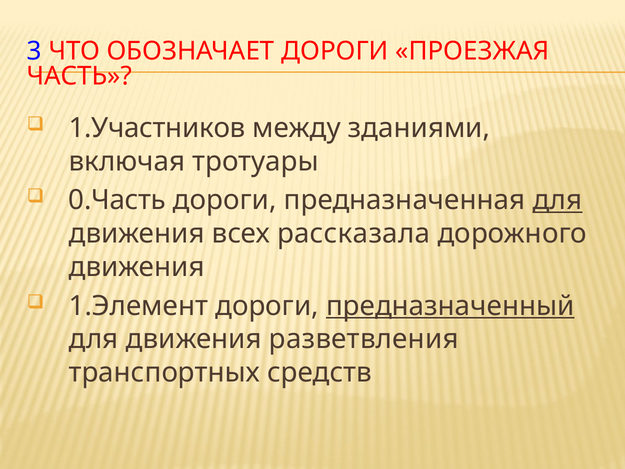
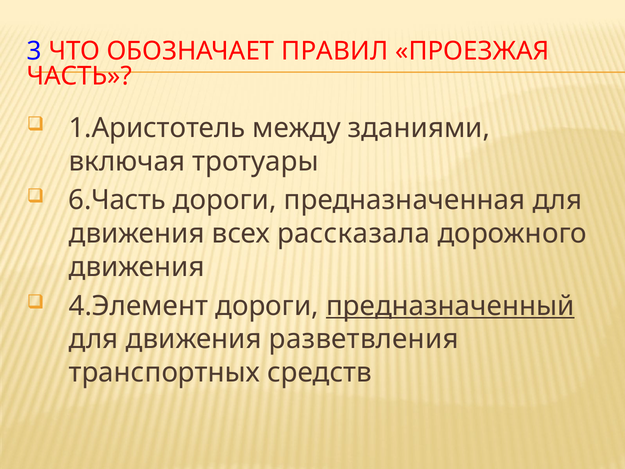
ОБОЗНАЧАЕТ ДОРОГИ: ДОРОГИ -> ПРАВИЛ
1.Участников: 1.Участников -> 1.Аристотель
0.Часть: 0.Часть -> 6.Часть
для at (557, 200) underline: present -> none
1.Элемент: 1.Элемент -> 4.Элемент
